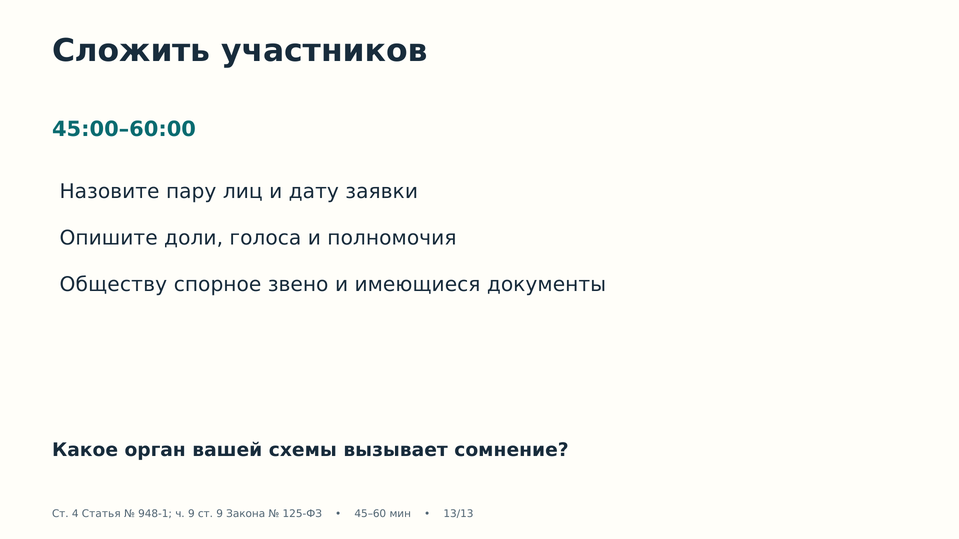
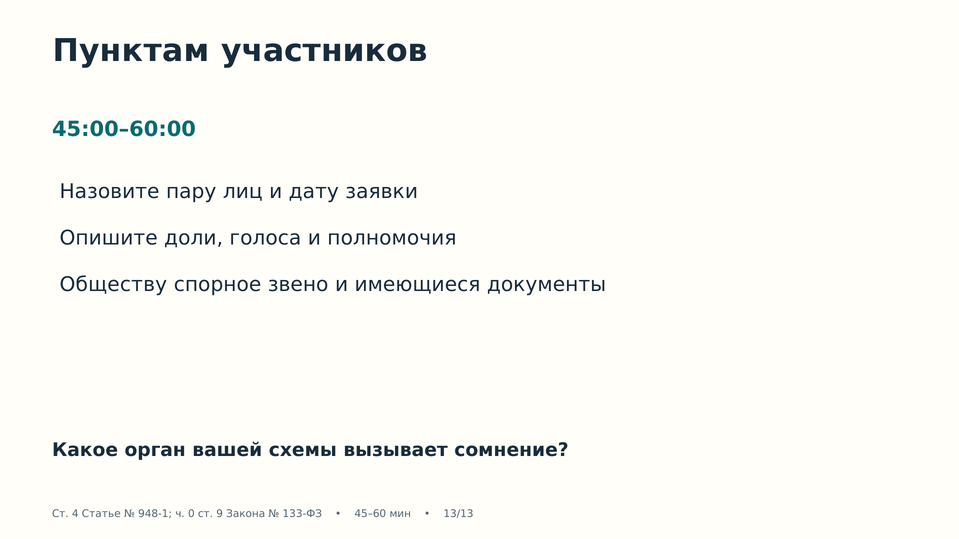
Сложить: Сложить -> Пунктам
Статья: Статья -> Статье
ч 9: 9 -> 0
125-ФЗ: 125-ФЗ -> 133-ФЗ
